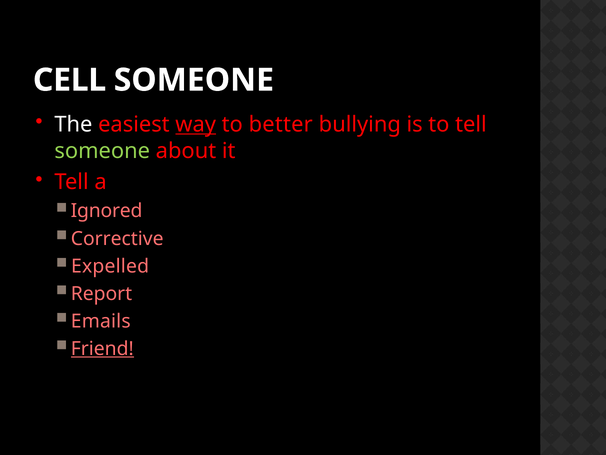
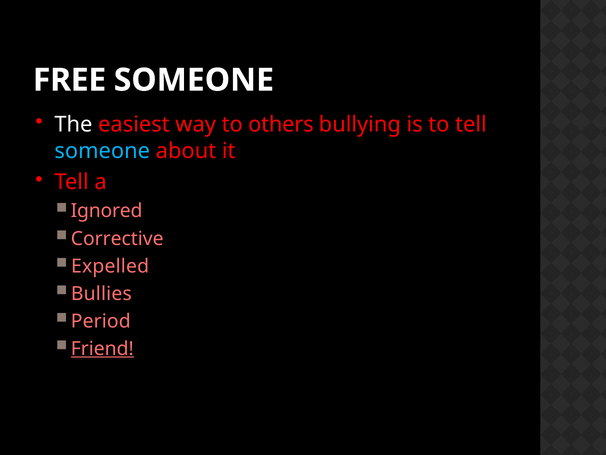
CELL: CELL -> FREE
way underline: present -> none
better: better -> others
someone at (102, 151) colour: light green -> light blue
Report: Report -> Bullies
Emails: Emails -> Period
